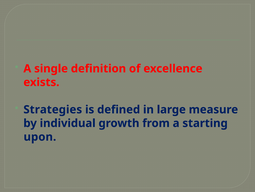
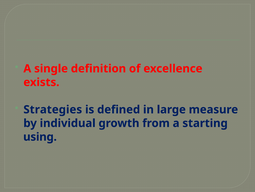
upon: upon -> using
